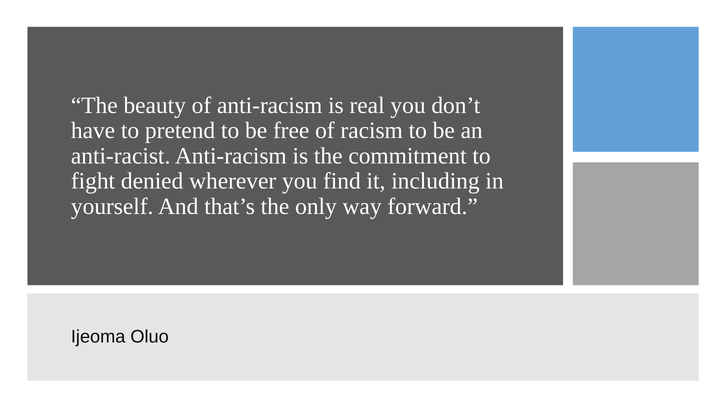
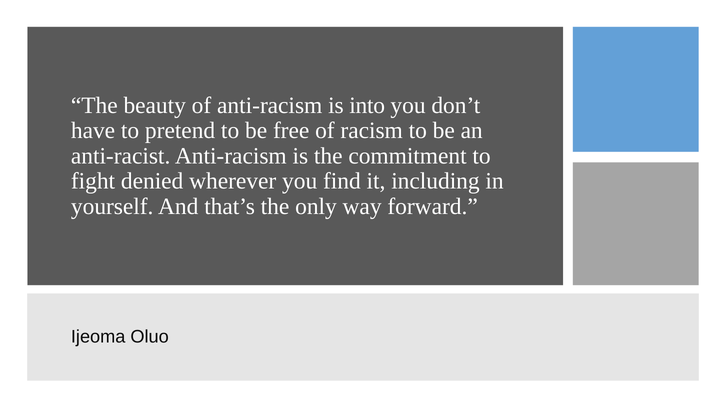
real: real -> into
